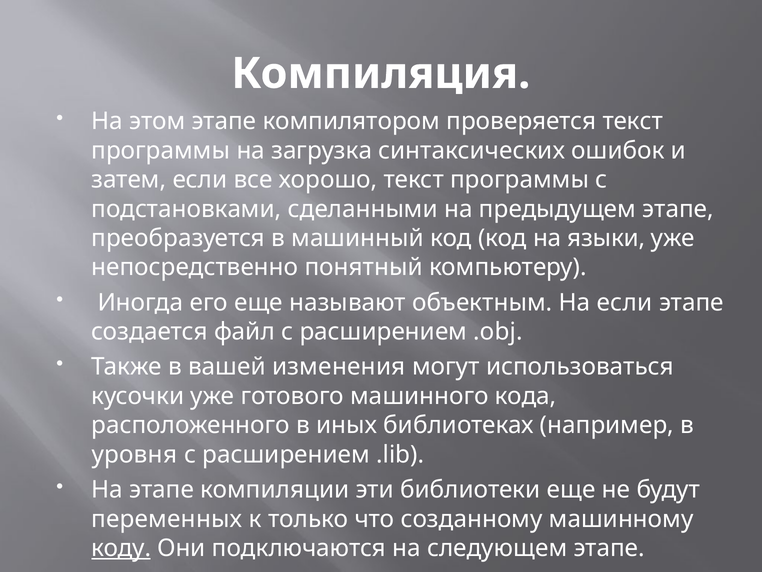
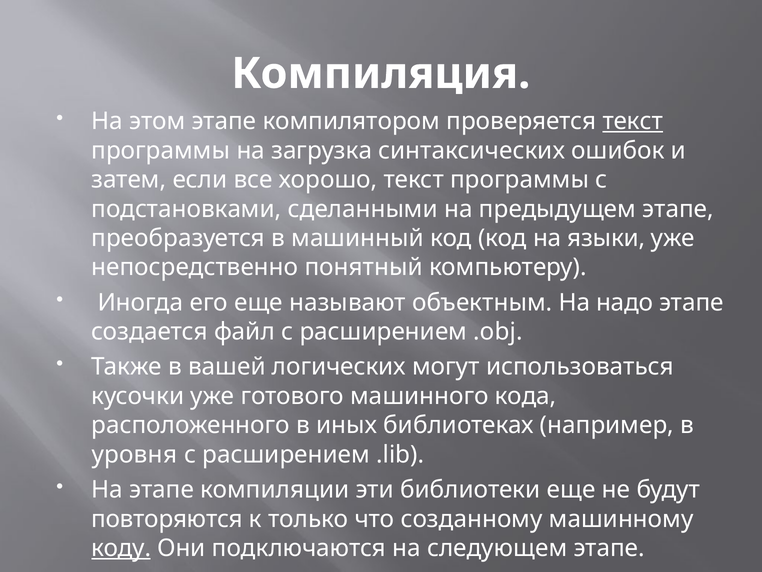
текст at (633, 121) underline: none -> present
На если: если -> надо
изменения: изменения -> логических
переменных: переменных -> повторяются
